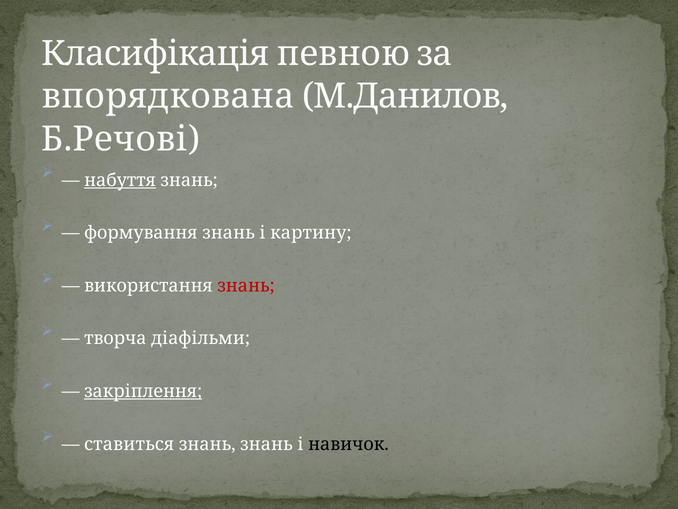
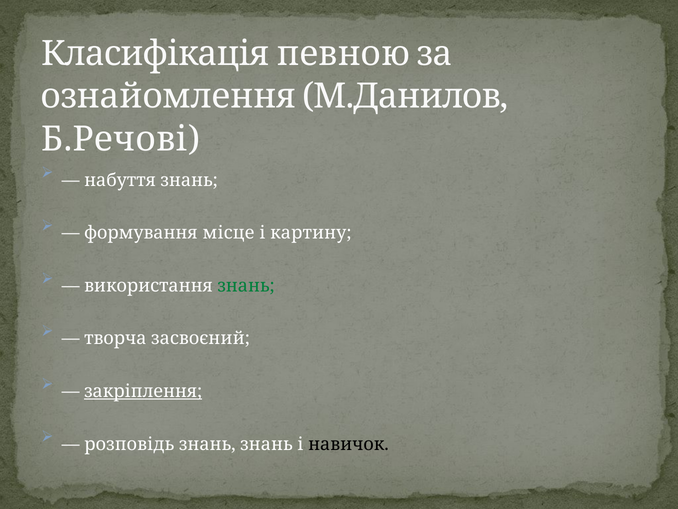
впорядкована: впорядкована -> ознайомлення
набуття underline: present -> none
формування знань: знань -> місце
знань at (246, 286) colour: red -> green
діафільми: діафільми -> засвоєний
ставиться: ставиться -> розповідь
